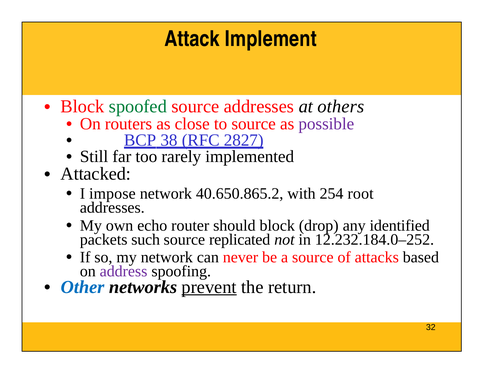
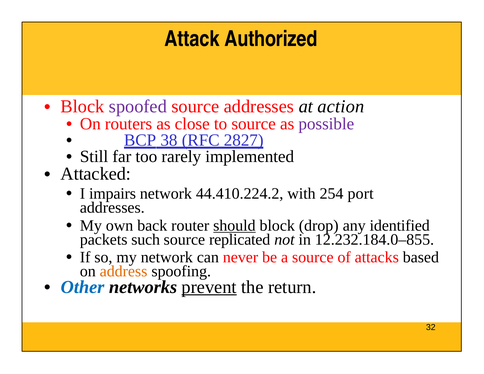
Implement: Implement -> Authorized
spoofed colour: green -> purple
others: others -> action
impose: impose -> impairs
40.650.865.2: 40.650.865.2 -> 44.410.224.2
root: root -> port
echo: echo -> back
should underline: none -> present
12.232.184.0–252: 12.232.184.0–252 -> 12.232.184.0–855
address colour: purple -> orange
